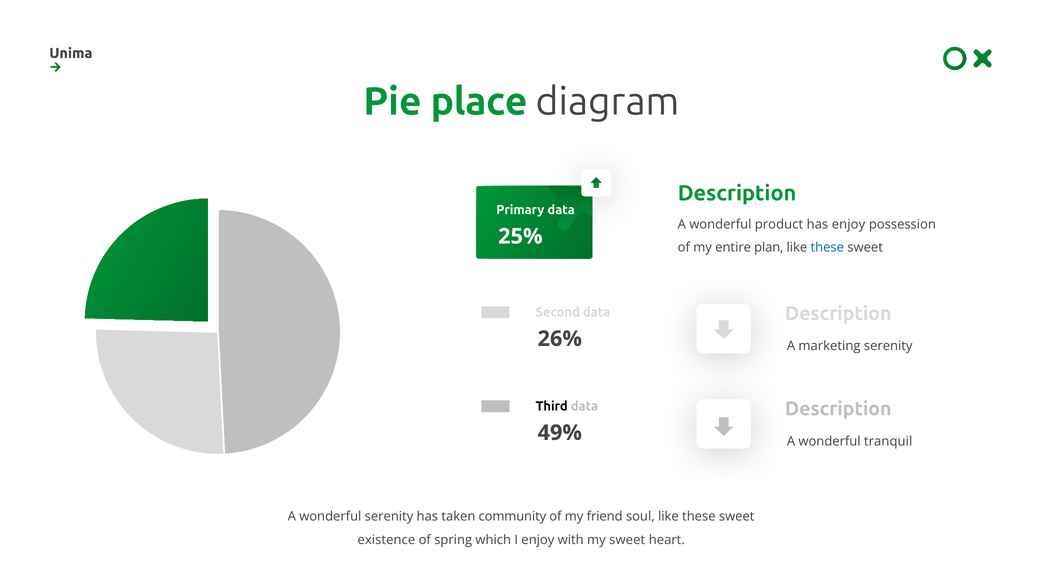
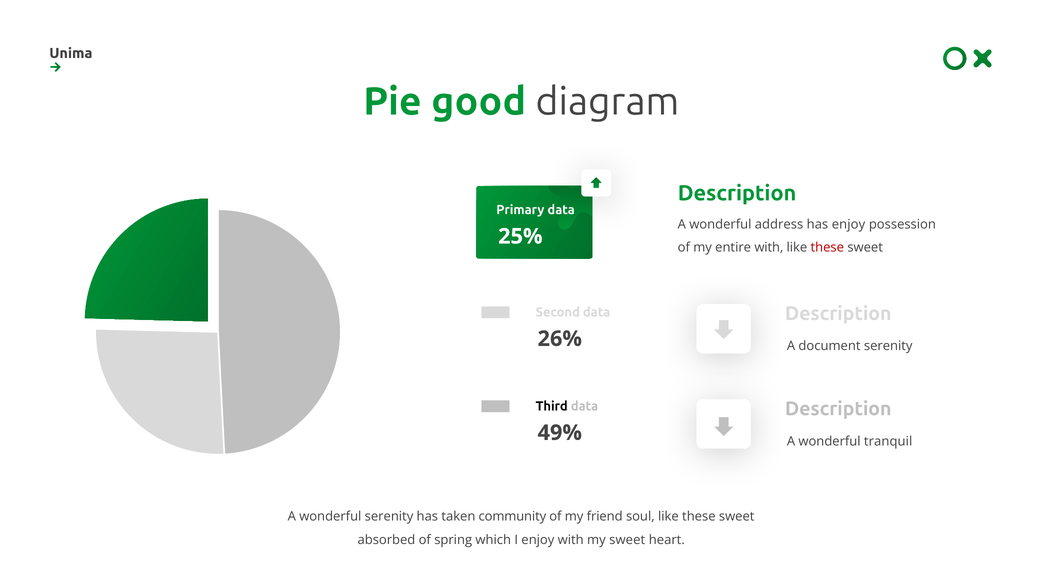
place: place -> good
product: product -> address
entire plan: plan -> with
these at (827, 248) colour: blue -> red
marketing: marketing -> document
existence: existence -> absorbed
